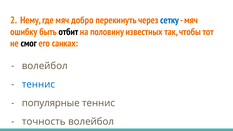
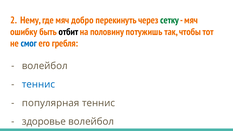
сетку colour: blue -> green
известных: известных -> потужишь
смог colour: black -> blue
санках: санках -> гребля
популярные: популярные -> популярная
точность: точность -> здоровье
